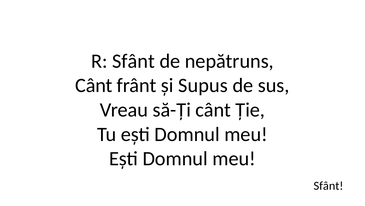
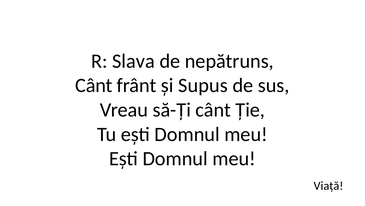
R Sfânt: Sfânt -> Slava
Sfânt at (328, 185): Sfânt -> Viață
